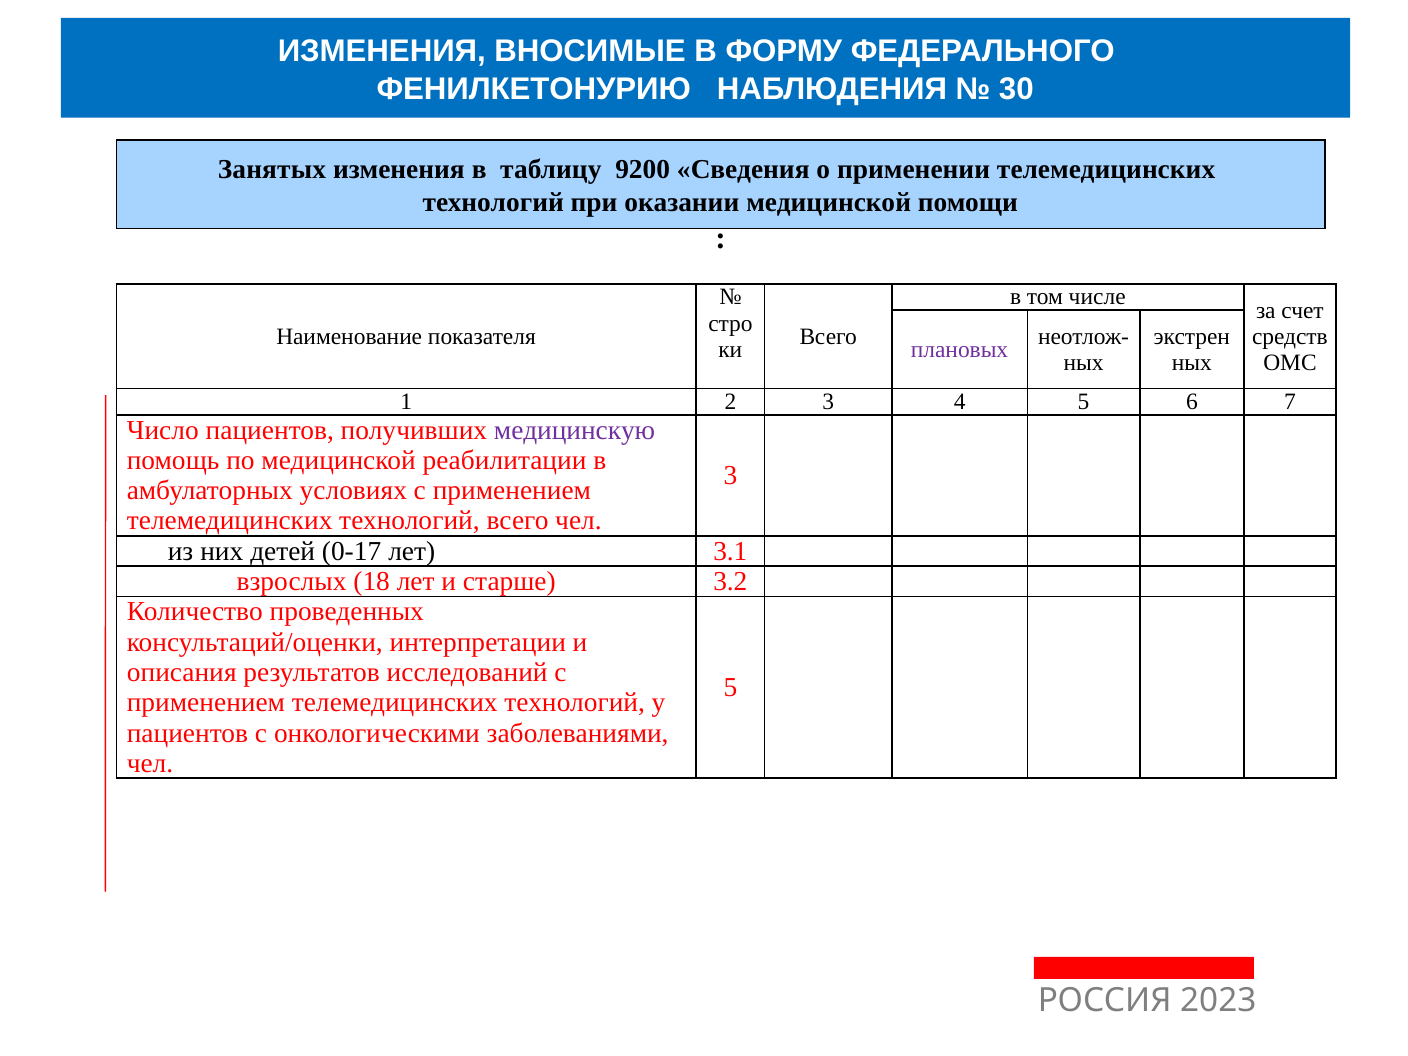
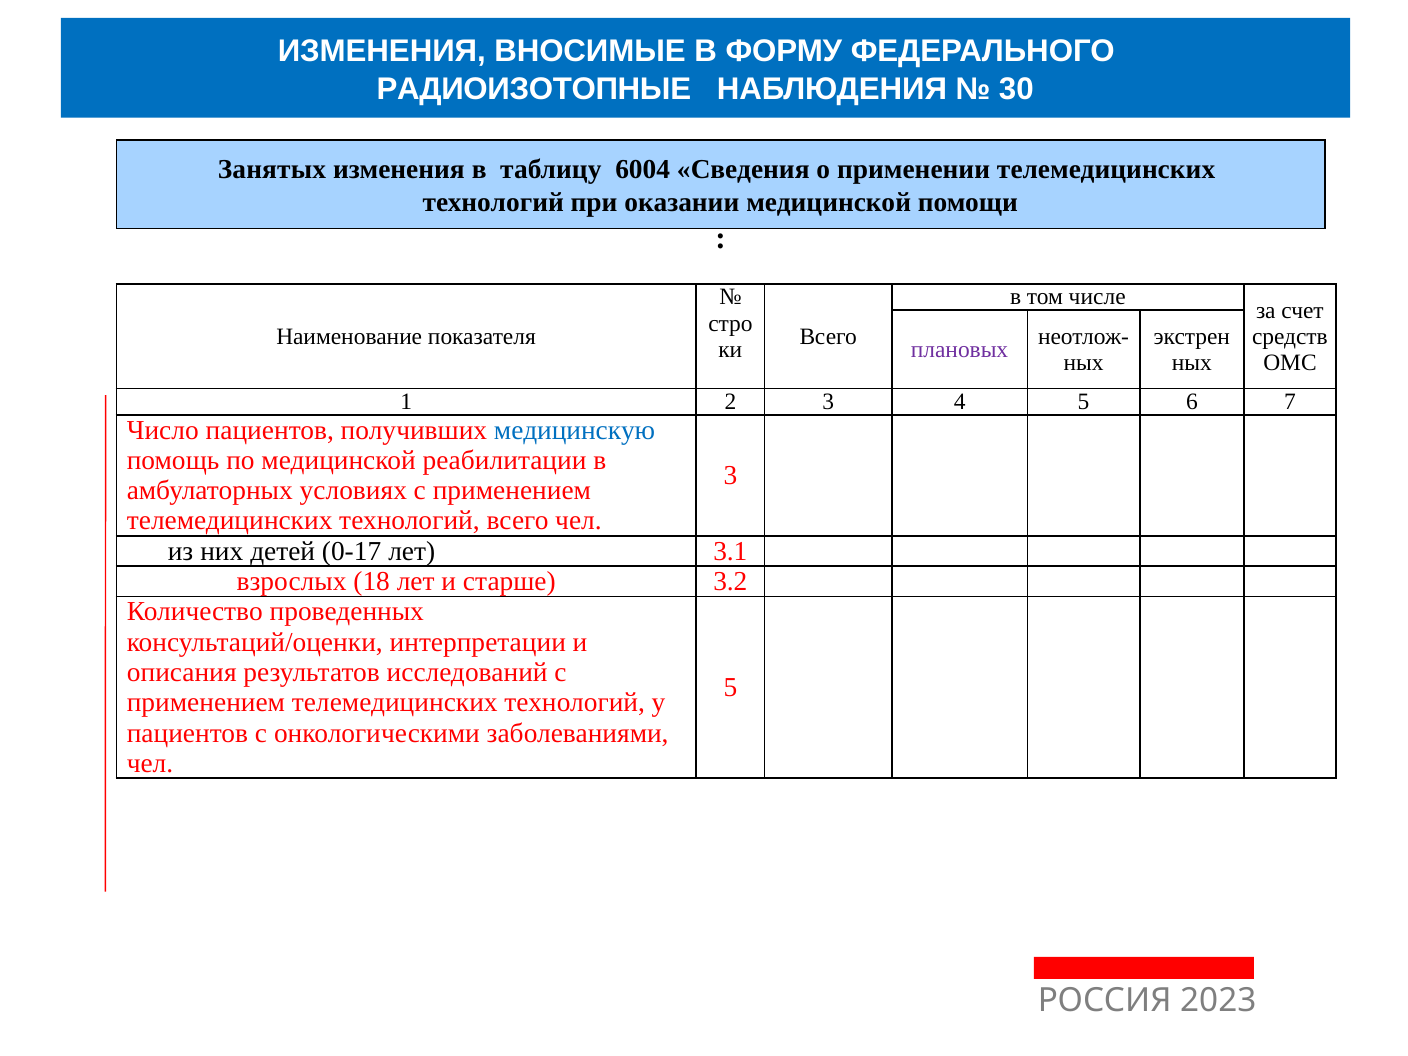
ФЕНИЛКЕТОНУРИЮ: ФЕНИЛКЕТОНУРИЮ -> РАДИОИЗОТОПНЫЕ
9200: 9200 -> 6004
медицинскую colour: purple -> blue
